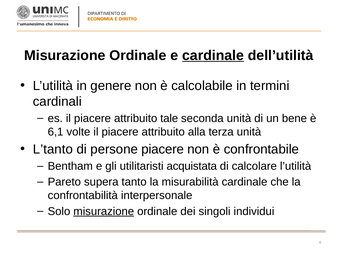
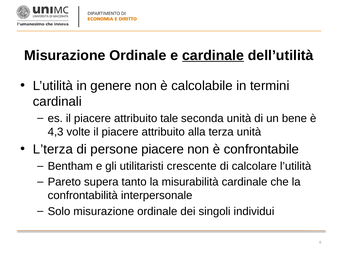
6,1: 6,1 -> 4,3
L’tanto: L’tanto -> L’terza
acquistata: acquistata -> crescente
misurazione at (104, 211) underline: present -> none
